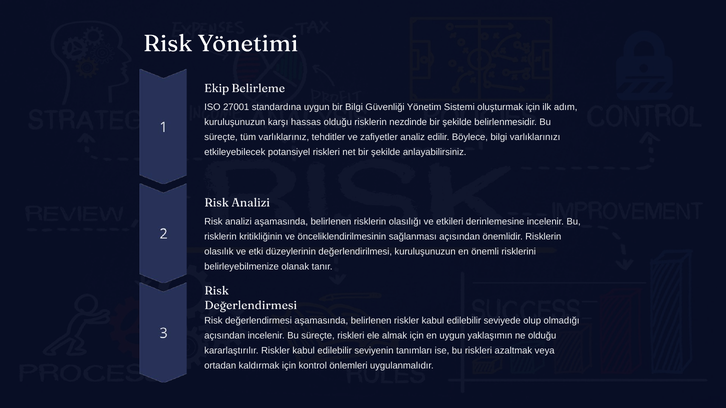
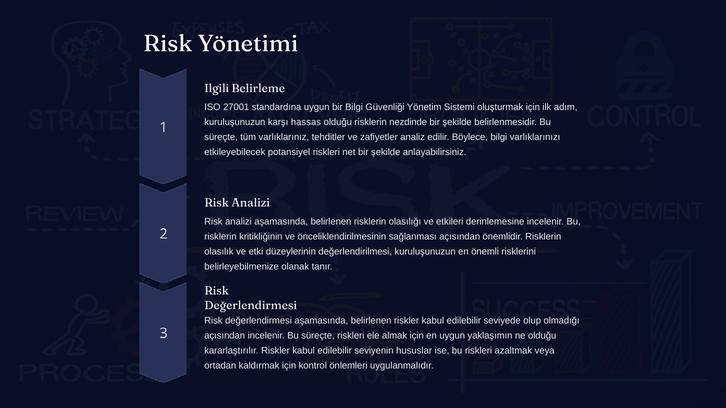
Ekip: Ekip -> Ilgili
tanımları: tanımları -> hususlar
